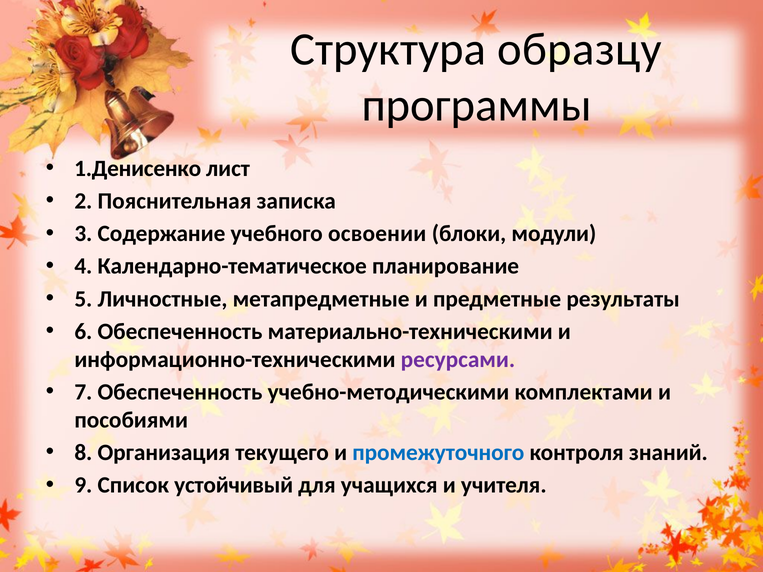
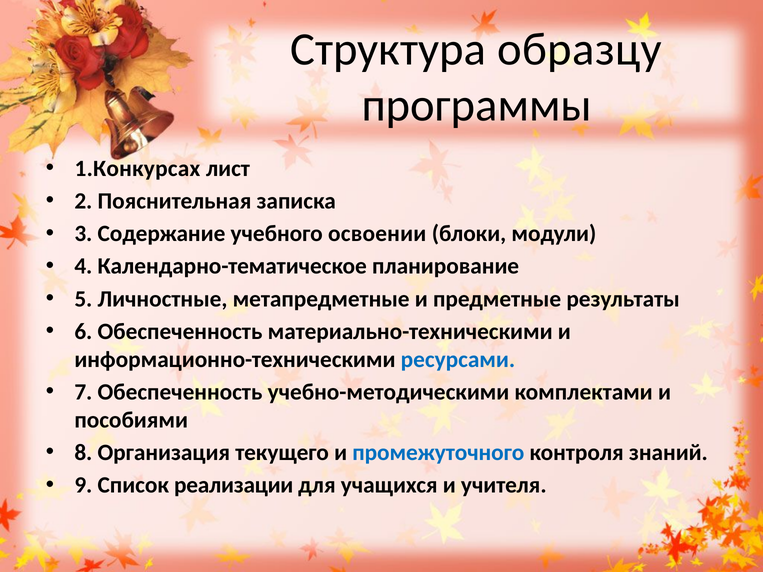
1.Денисенко: 1.Денисенко -> 1.Конкурсах
ресурсами colour: purple -> blue
устойчивый: устойчивый -> реализации
